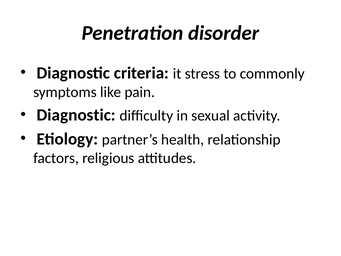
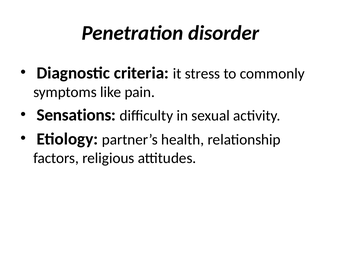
Diagnostic at (76, 115): Diagnostic -> Sensations
